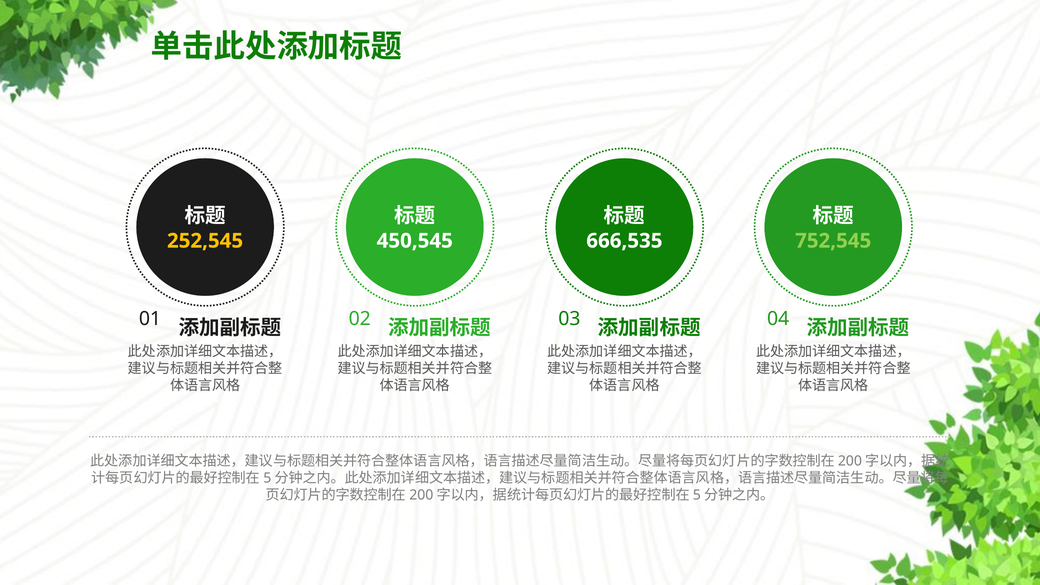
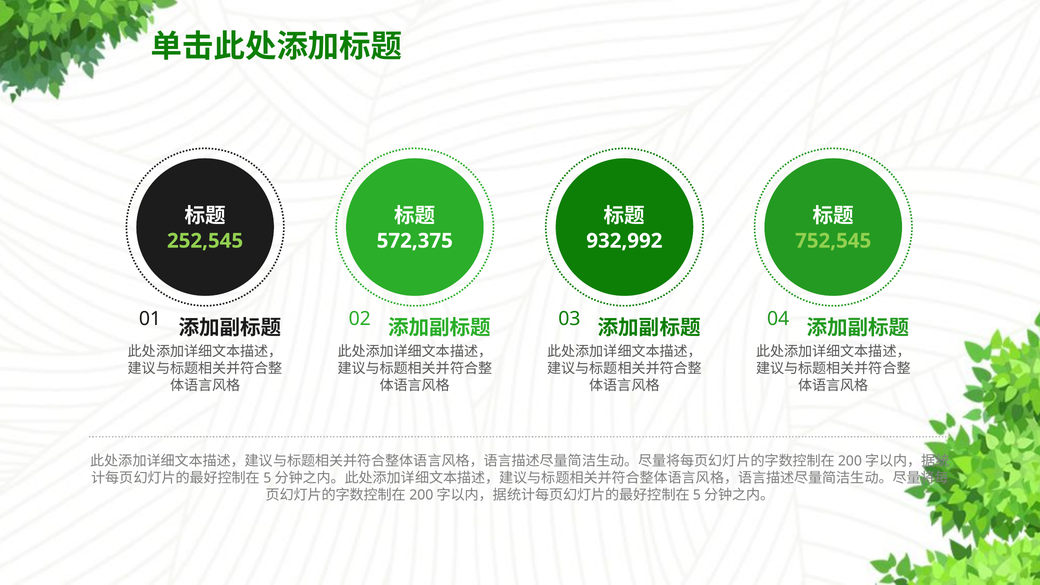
252,545 colour: yellow -> light green
450,545: 450,545 -> 572,375
666,535: 666,535 -> 932,992
